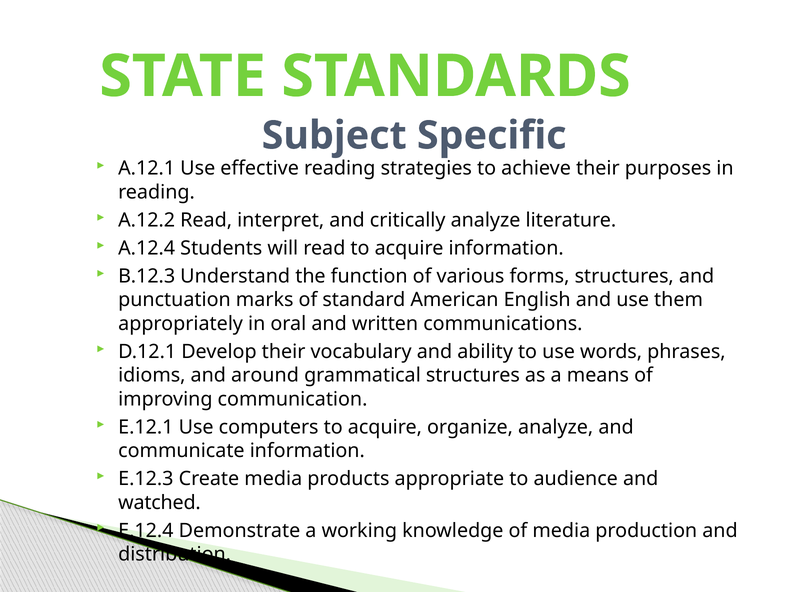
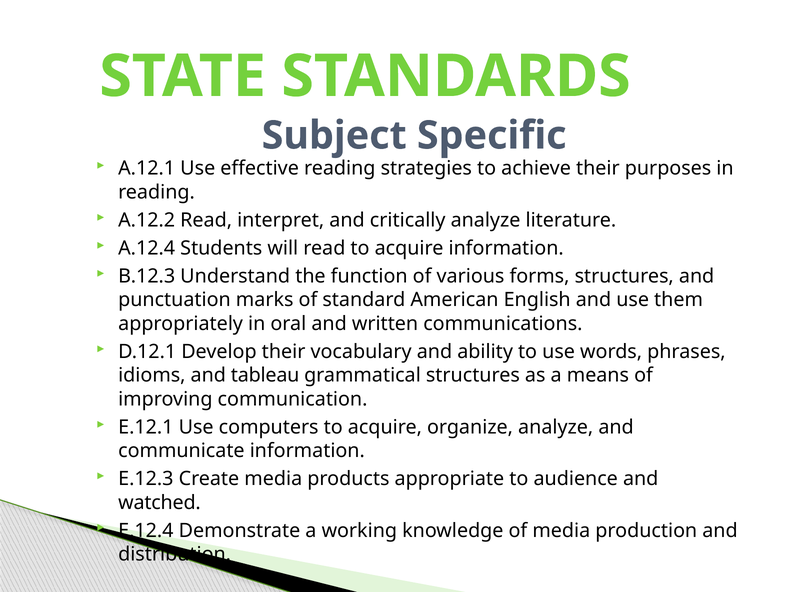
around: around -> tableau
